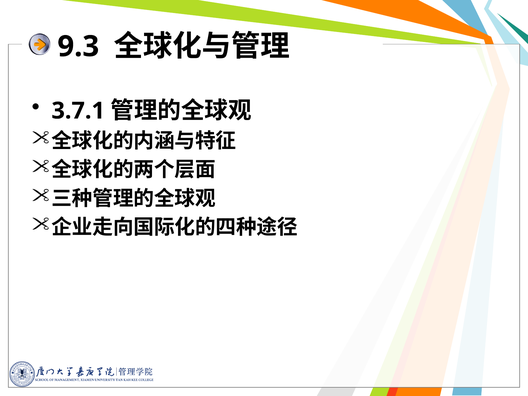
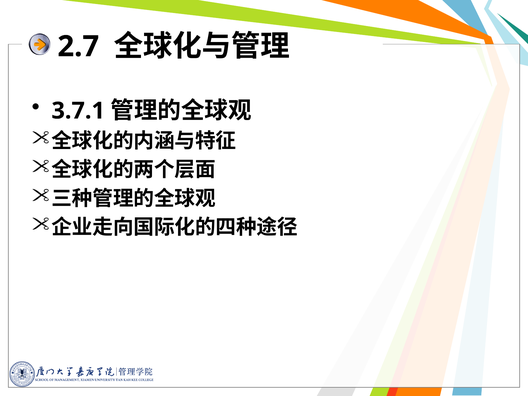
9.3: 9.3 -> 2.7
